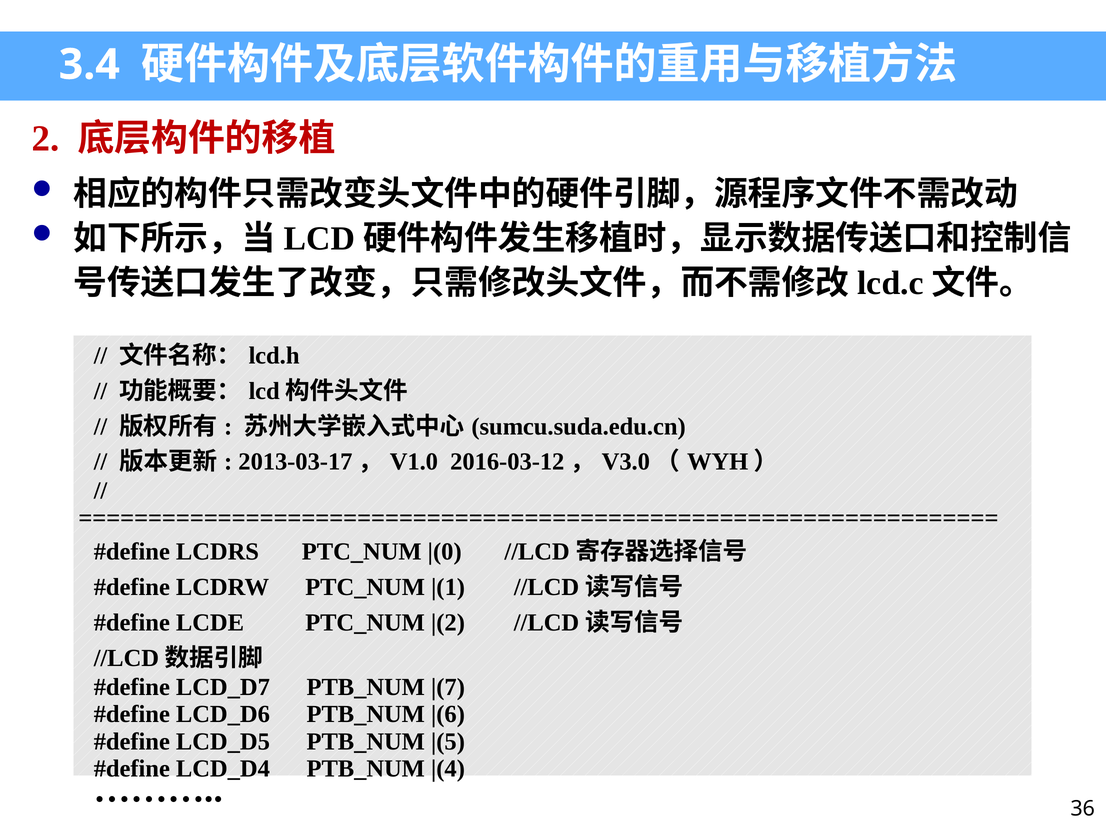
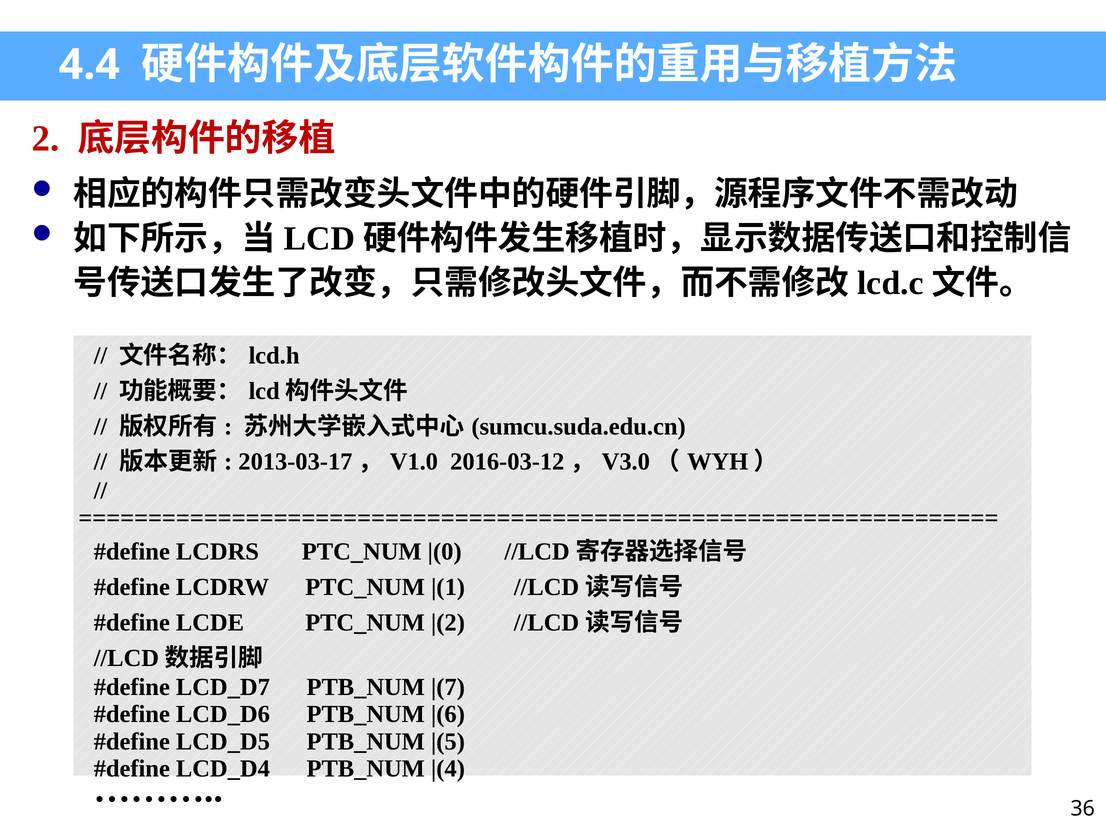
3.4: 3.4 -> 4.4
